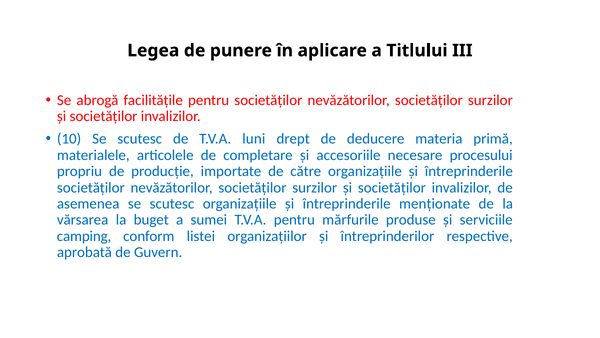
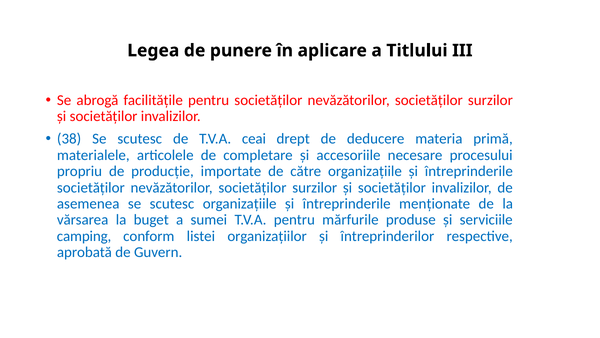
10: 10 -> 38
luni: luni -> ceai
